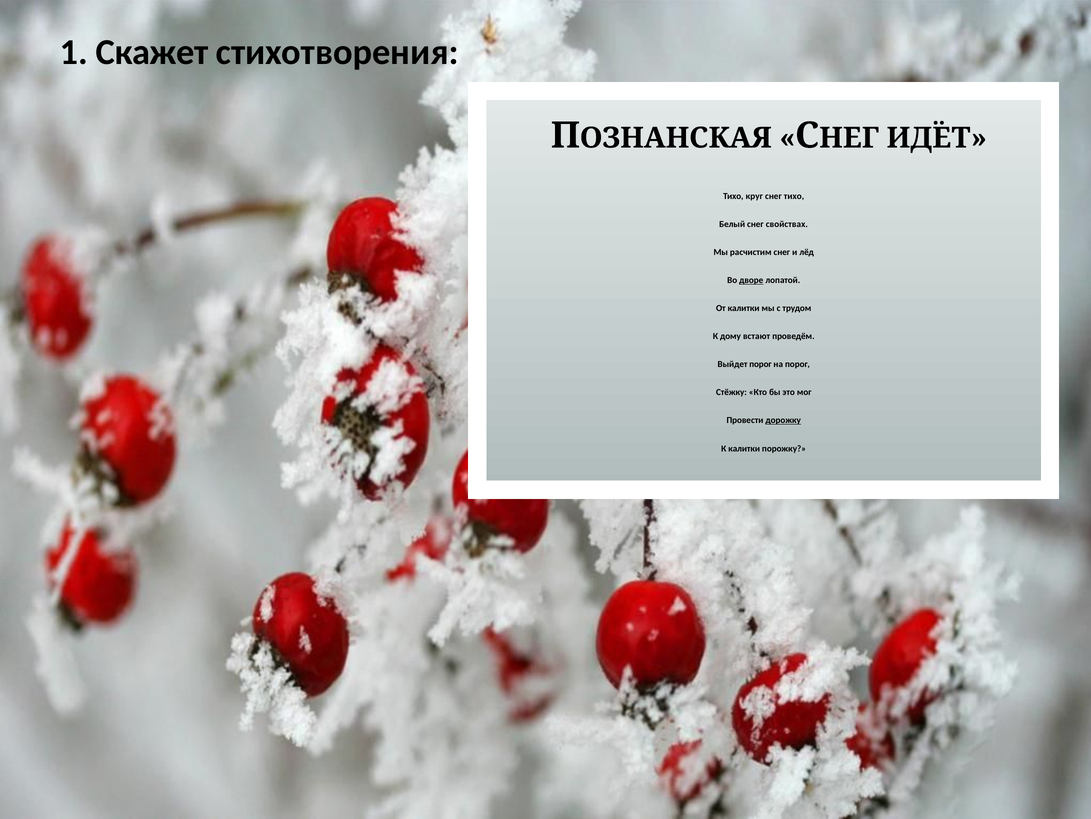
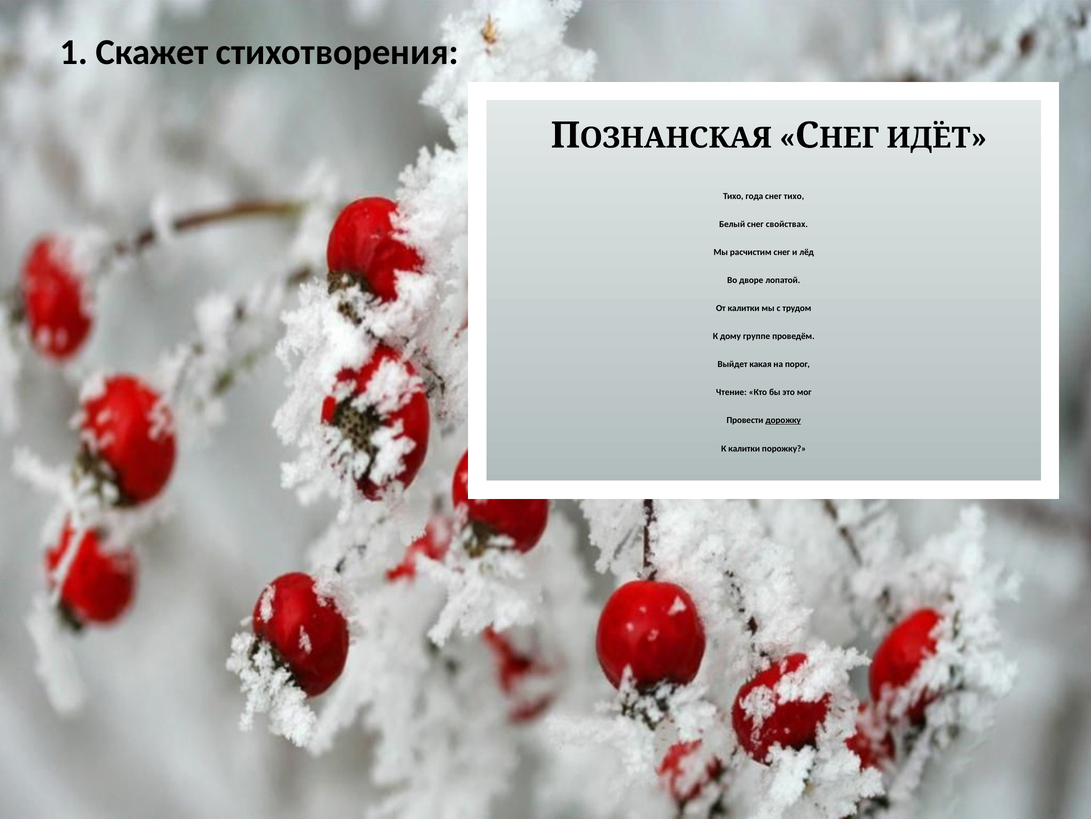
круг: круг -> года
дворе underline: present -> none
встают: встают -> группе
Выйдет порог: порог -> какая
Стёжку: Стёжку -> Чтение
